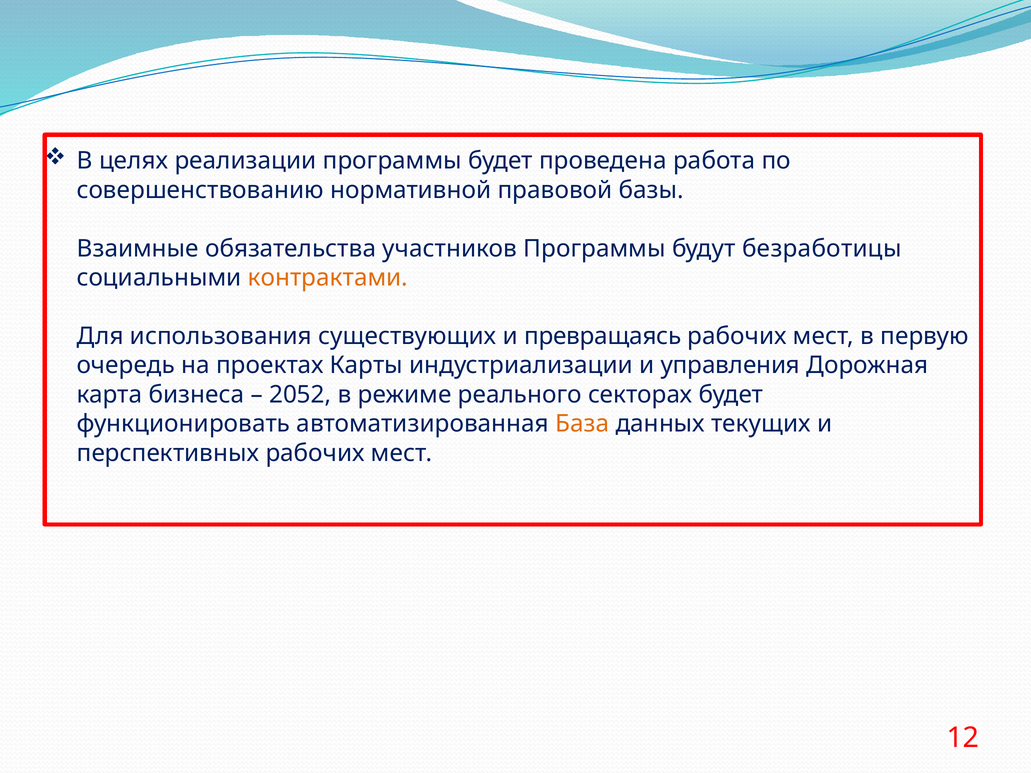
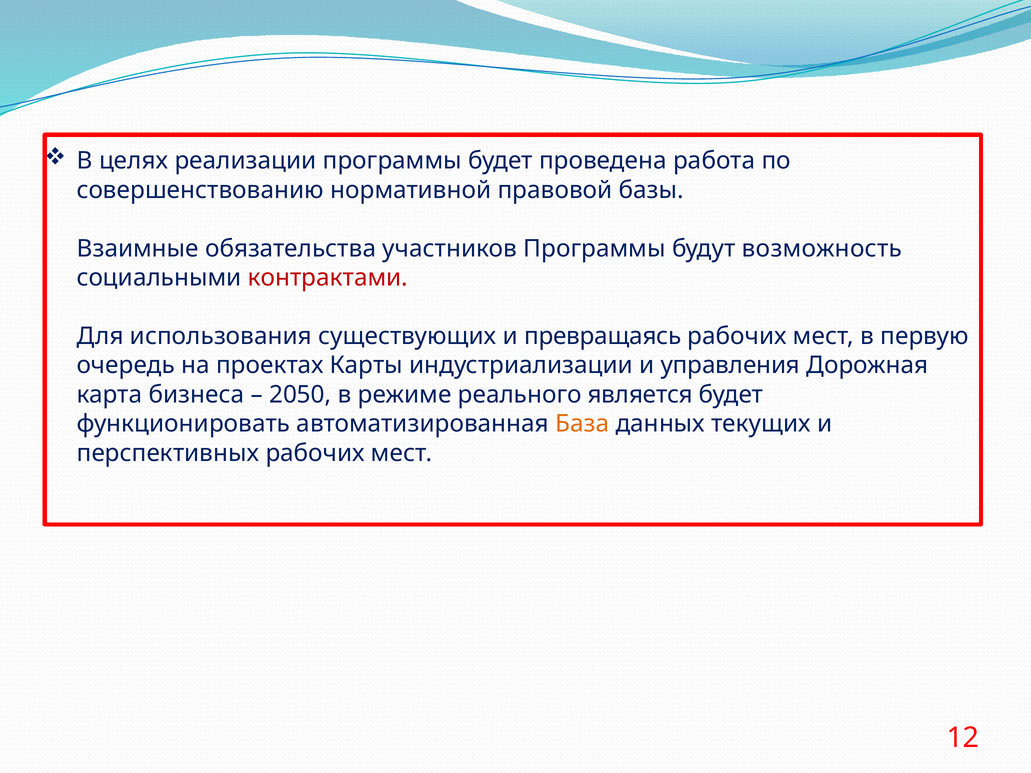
безработицы: безработицы -> возможность
контрактами colour: orange -> red
2052: 2052 -> 2050
секторах: секторах -> является
